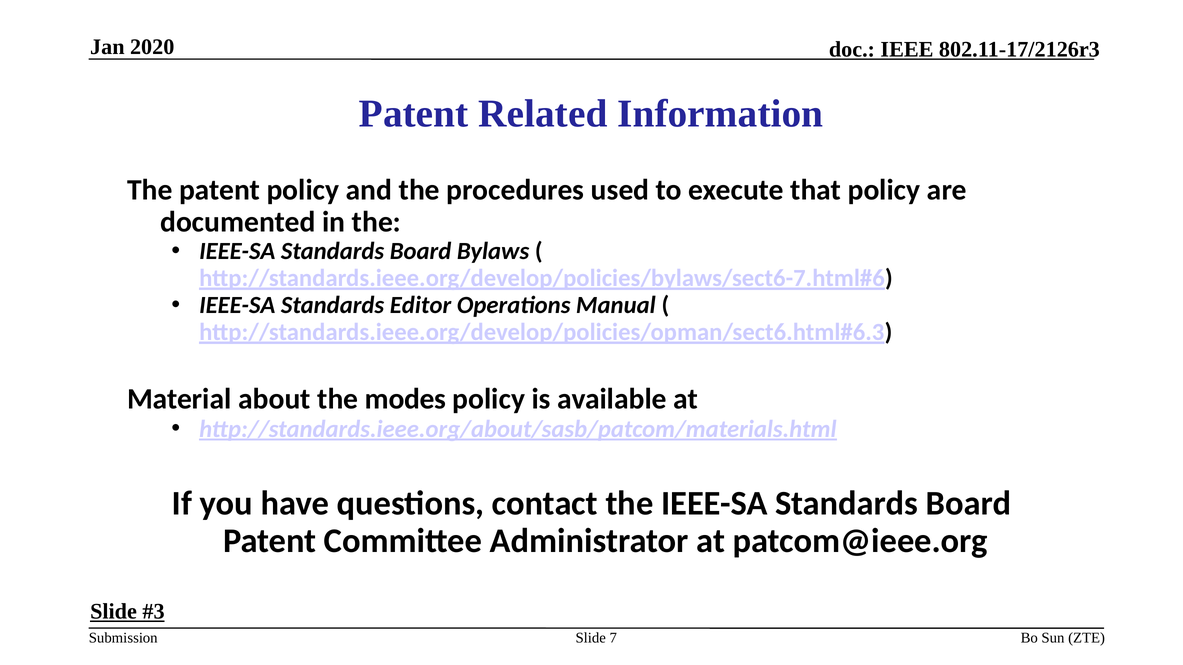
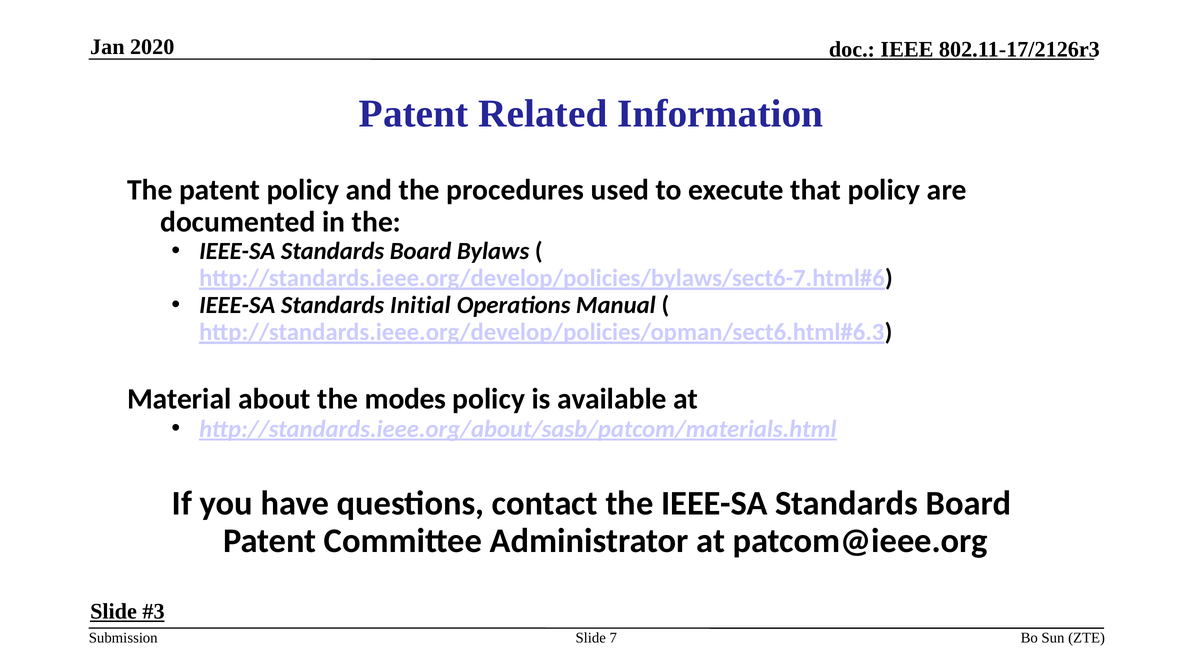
Editor: Editor -> Initial
